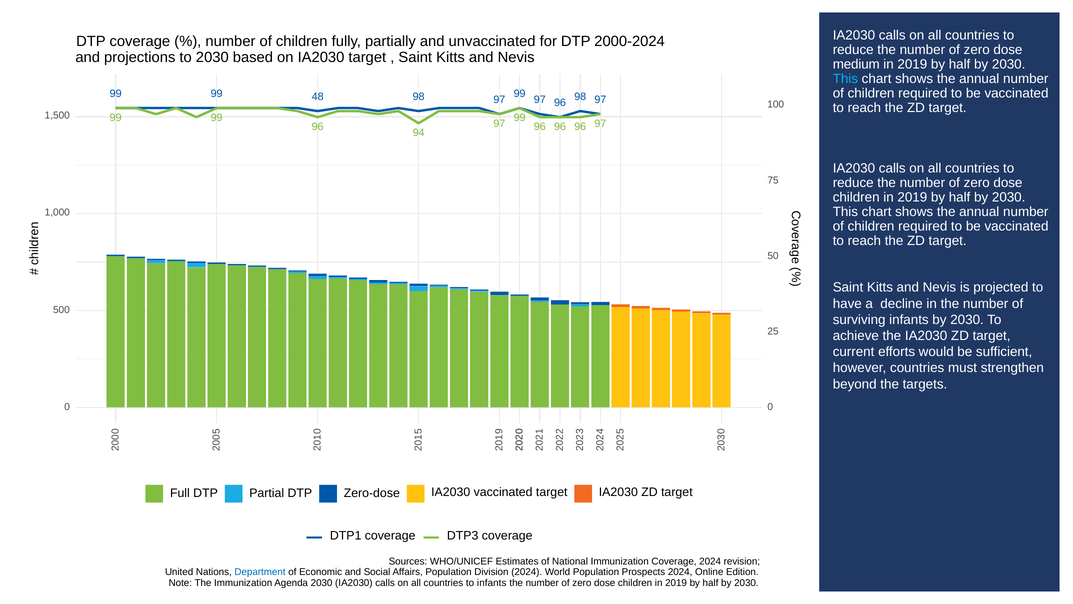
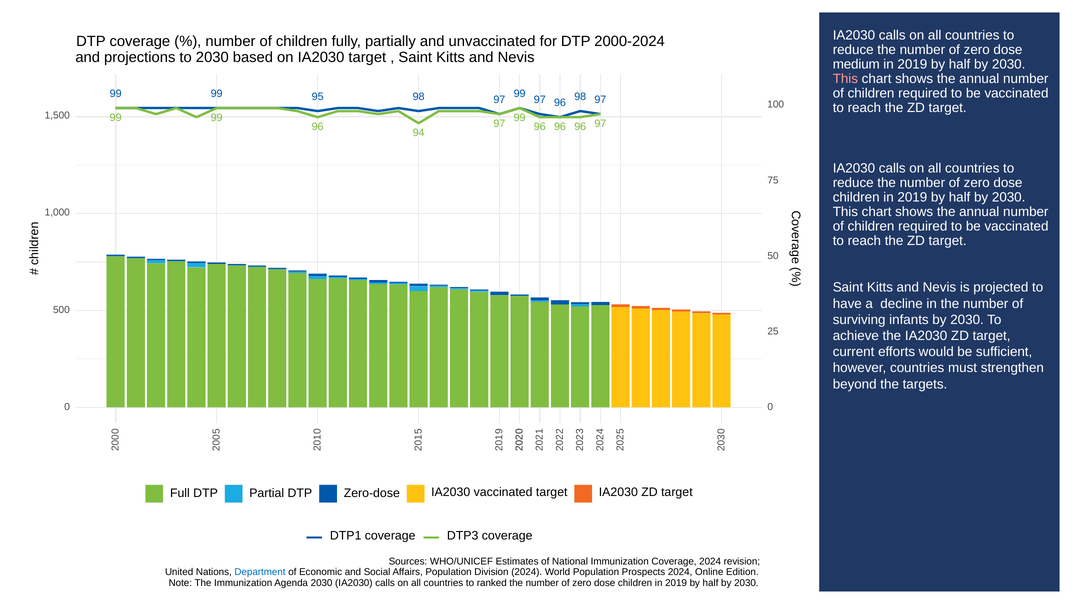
This at (845, 79) colour: light blue -> pink
48: 48 -> 95
to infants: infants -> ranked
